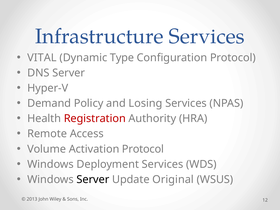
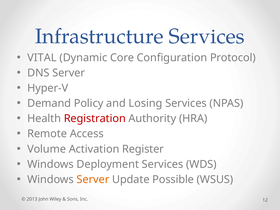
Type: Type -> Core
Activation Protocol: Protocol -> Register
Server at (93, 179) colour: black -> orange
Original: Original -> Possible
